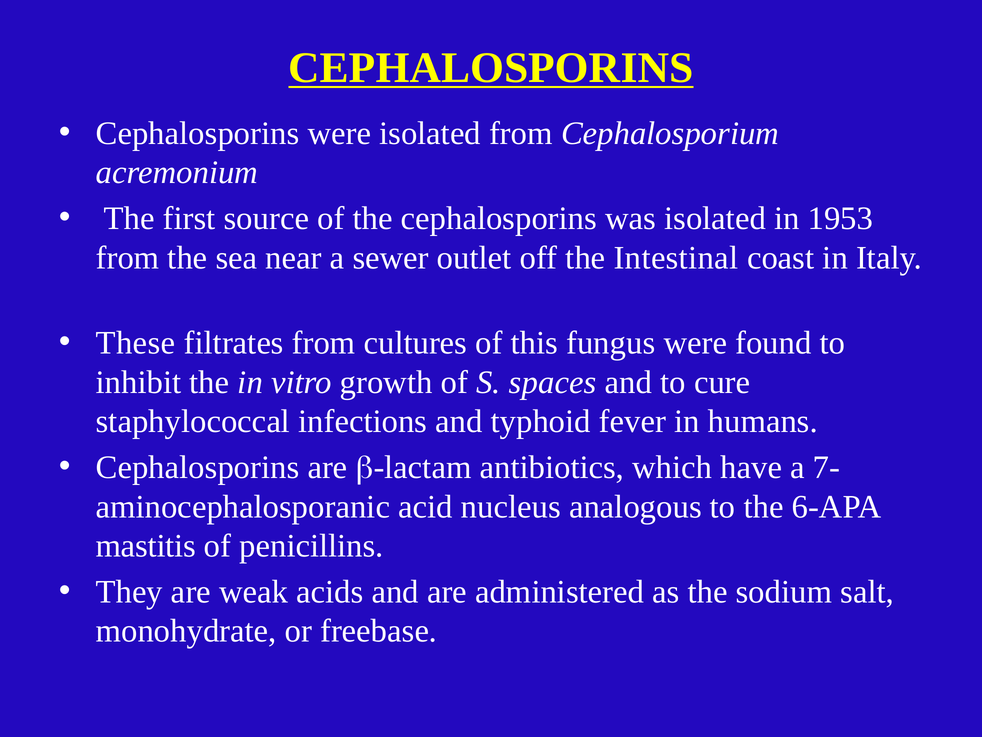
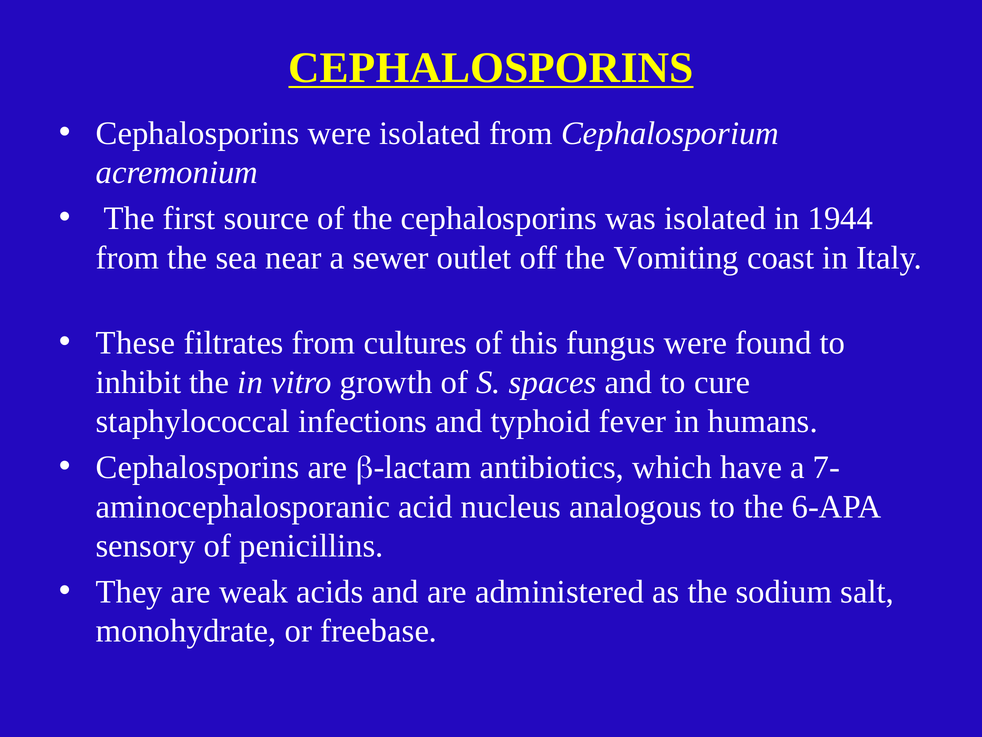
1953: 1953 -> 1944
Intestinal: Intestinal -> Vomiting
mastitis: mastitis -> sensory
